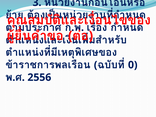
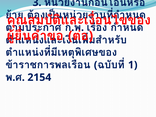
0: 0 -> 1
2556: 2556 -> 2154
